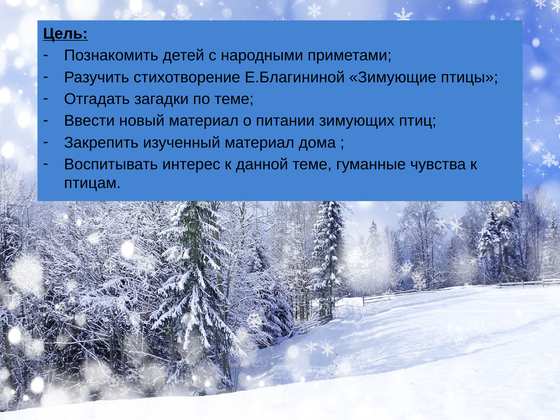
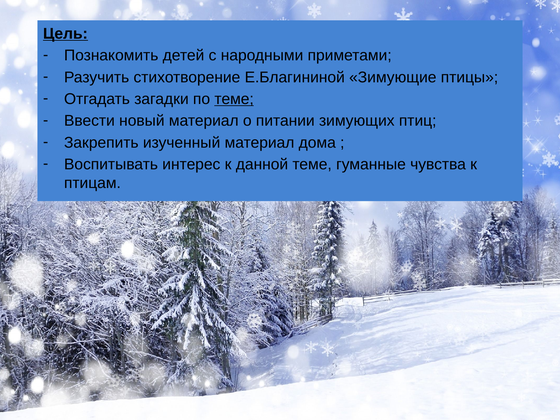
теме at (234, 99) underline: none -> present
